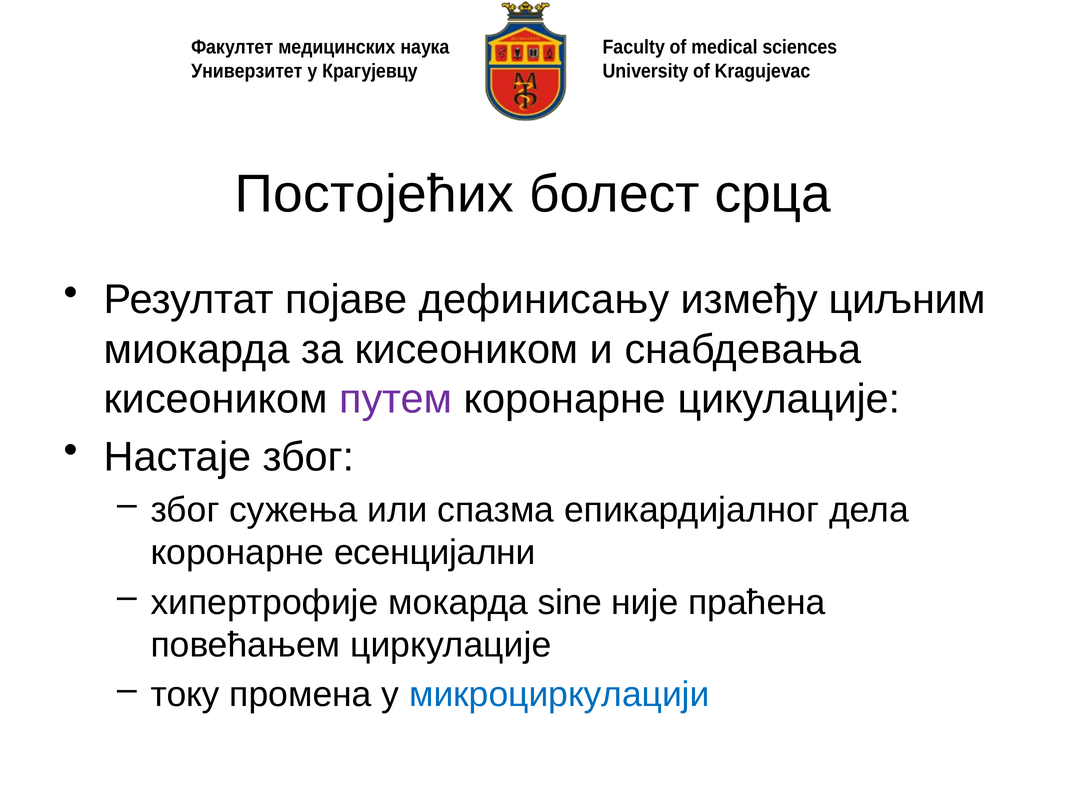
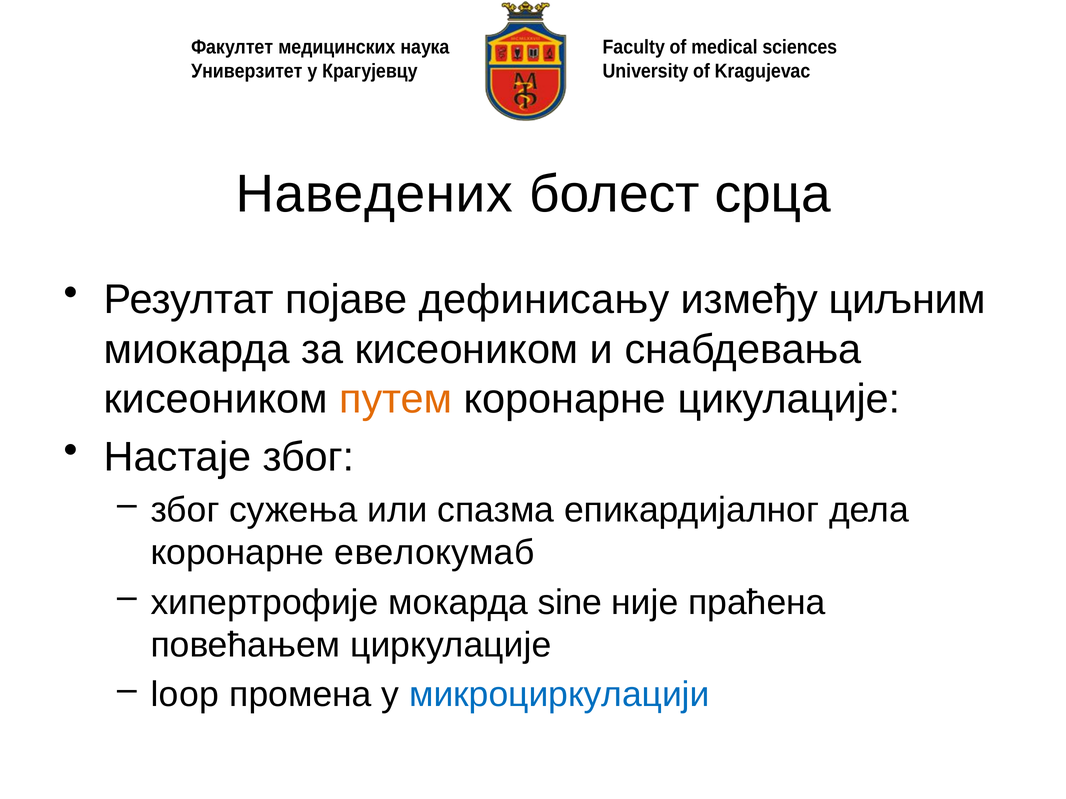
Постојећих: Постојећих -> Наведених
путем colour: purple -> orange
есенцијални: есенцијални -> евелокумаб
току: току -> loop
